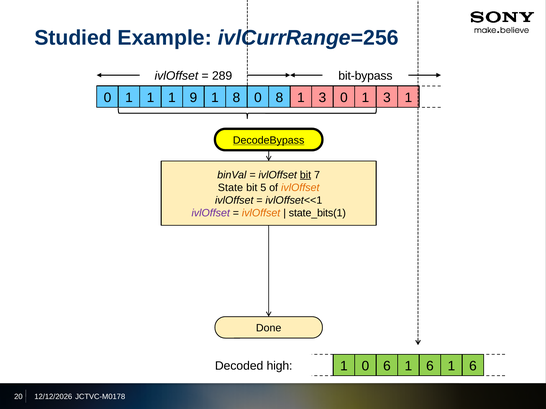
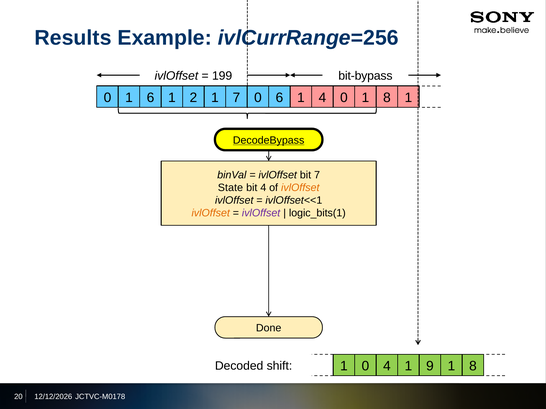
Studied: Studied -> Results
289: 289 -> 199
0 1 1: 1 -> 6
9: 9 -> 2
1 8: 8 -> 7
0 8: 8 -> 6
3 at (322, 98): 3 -> 4
0 1 3: 3 -> 8
bit at (306, 175) underline: present -> none
bit 5: 5 -> 4
ivlOffset at (211, 213) colour: purple -> orange
ivlOffset at (261, 213) colour: orange -> purple
state_bits(1: state_bits(1 -> logic_bits(1
high: high -> shift
0 6: 6 -> 4
6 at (430, 366): 6 -> 9
6 at (473, 366): 6 -> 8
